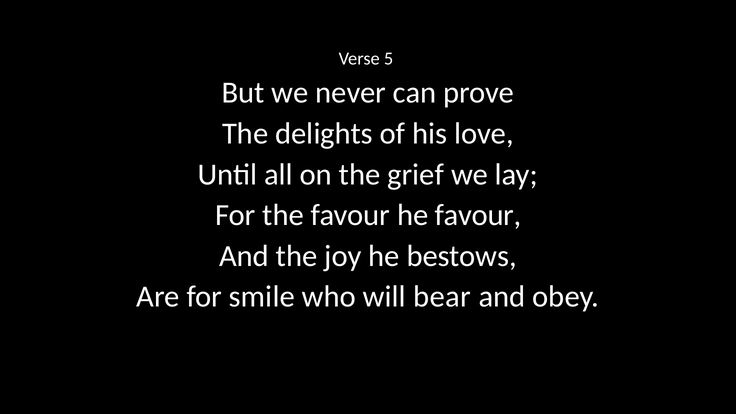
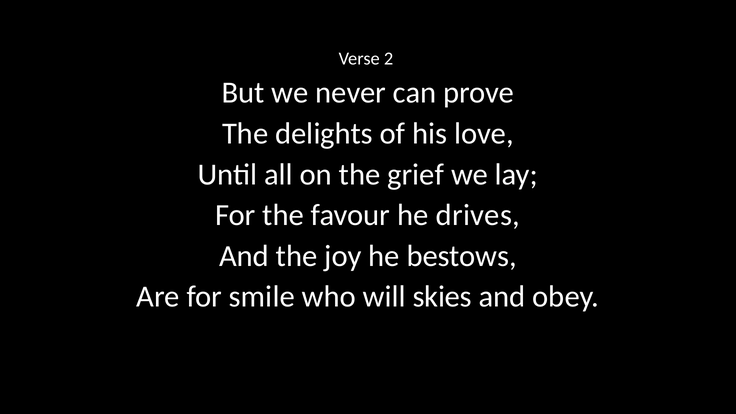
5: 5 -> 2
he favour: favour -> drives
bear: bear -> skies
